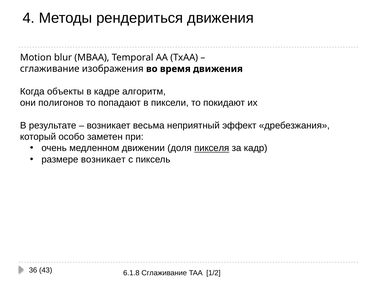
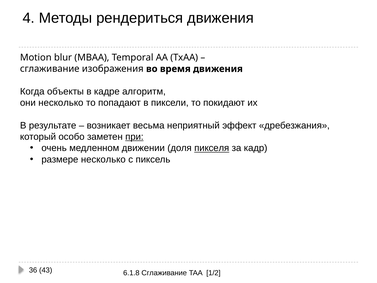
они полигонов: полигонов -> несколько
при underline: none -> present
размере возникает: возникает -> несколько
